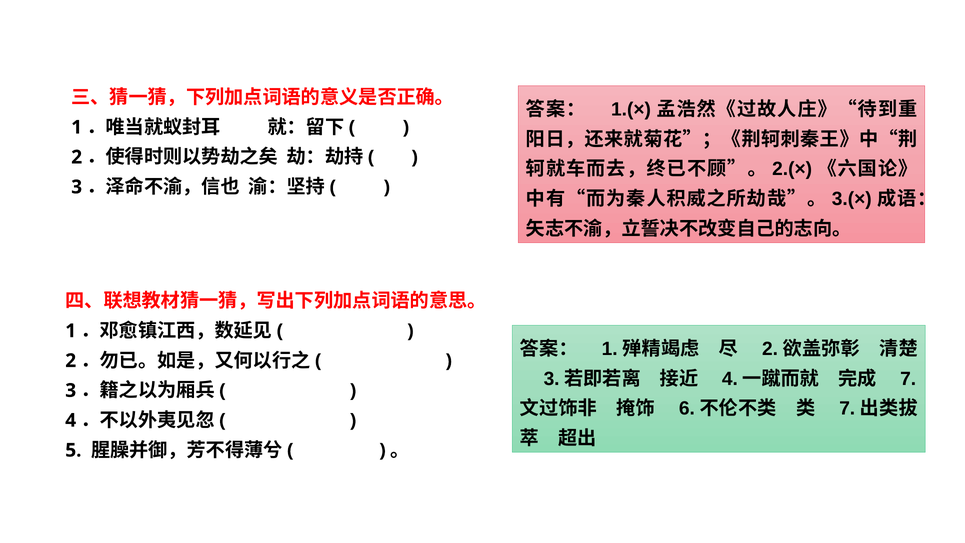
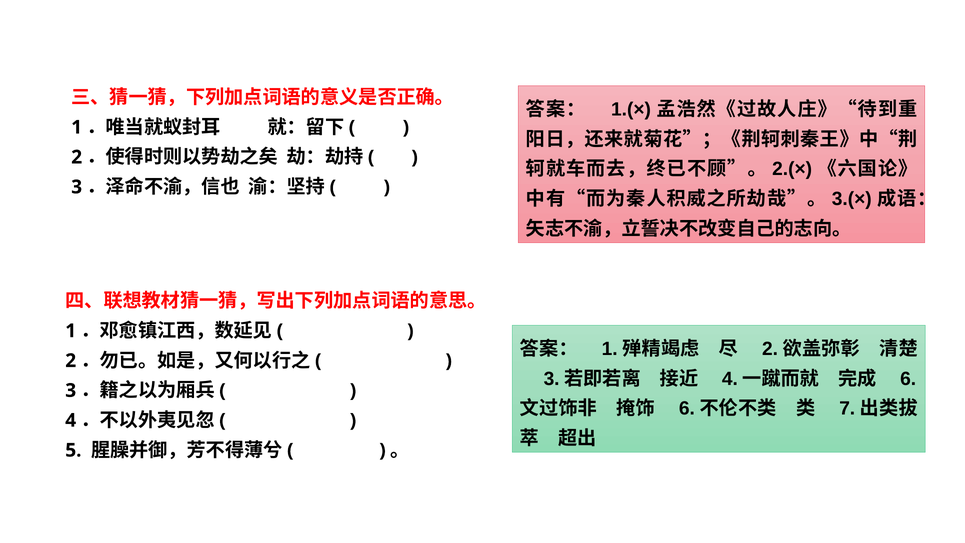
7 at (908, 378): 7 -> 6
